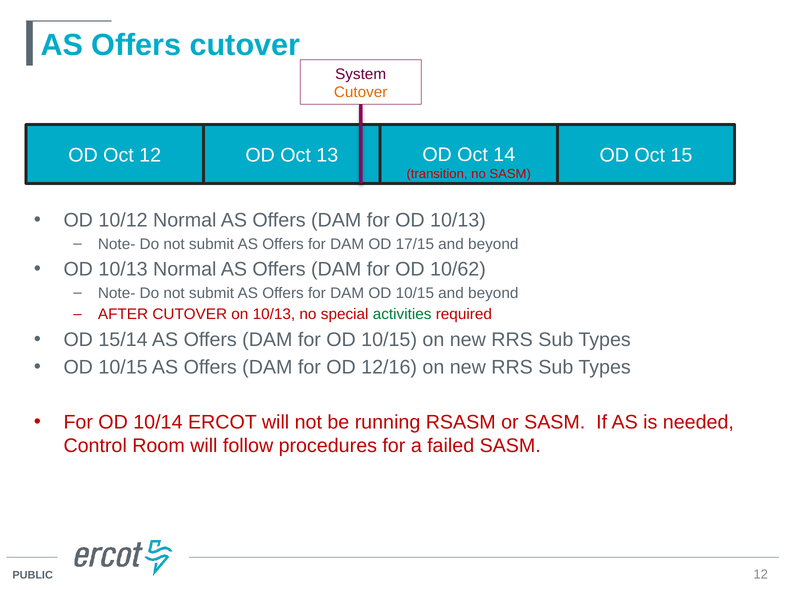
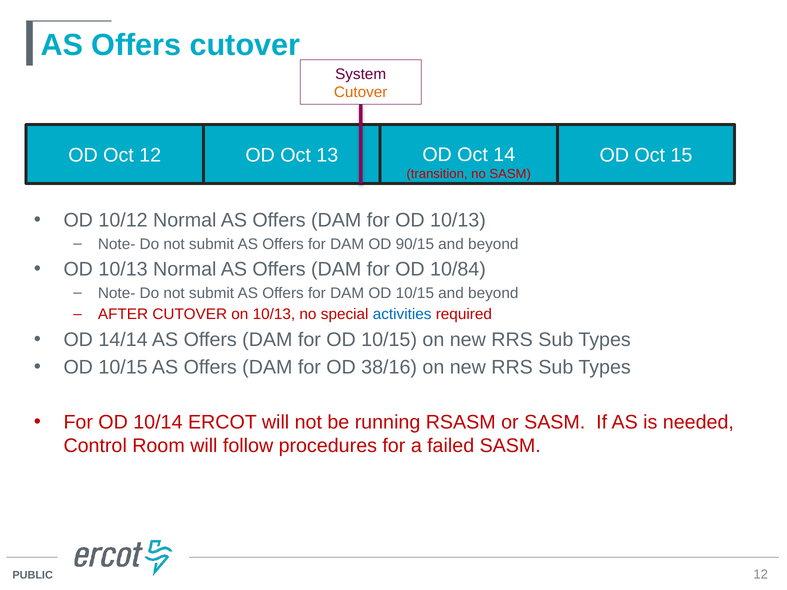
17/15: 17/15 -> 90/15
10/62: 10/62 -> 10/84
activities colour: green -> blue
15/14: 15/14 -> 14/14
12/16: 12/16 -> 38/16
